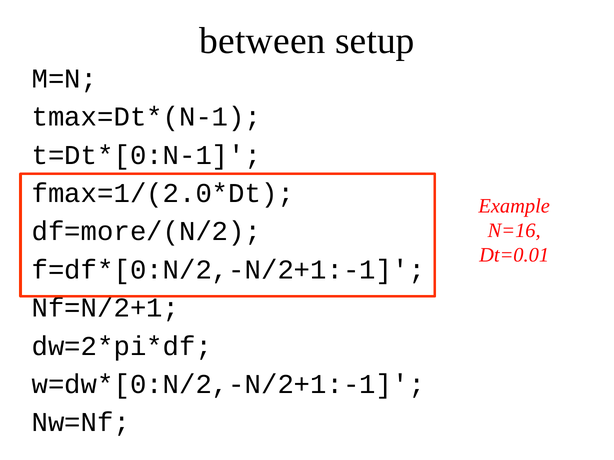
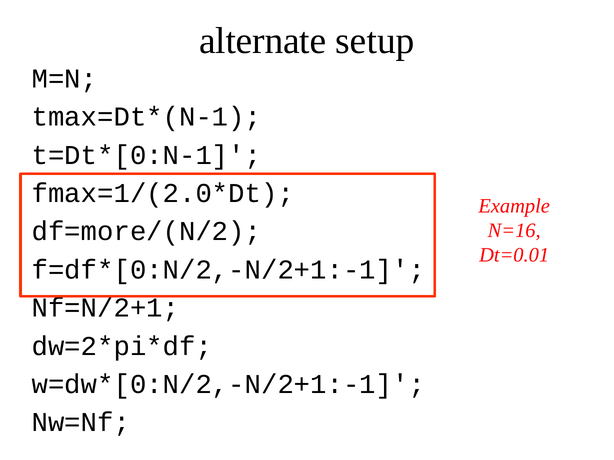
between: between -> alternate
